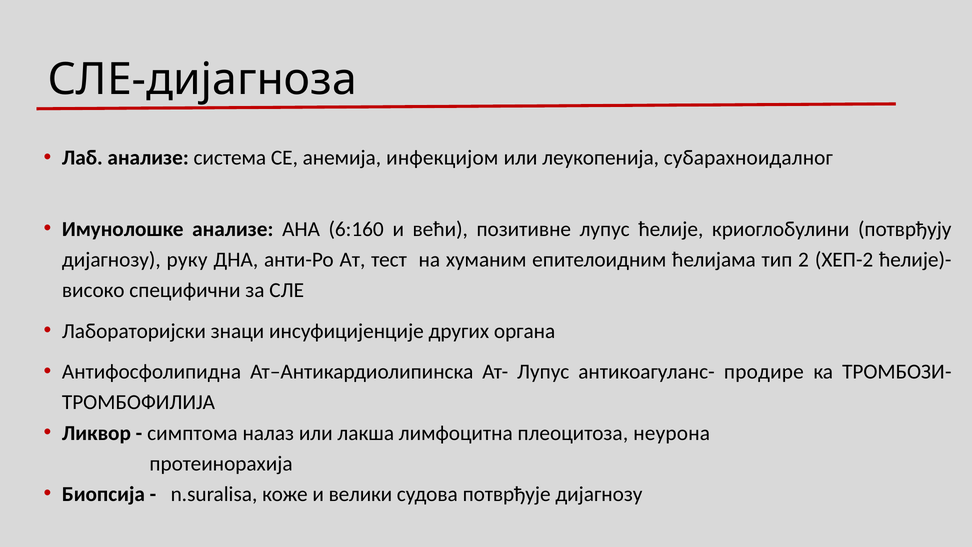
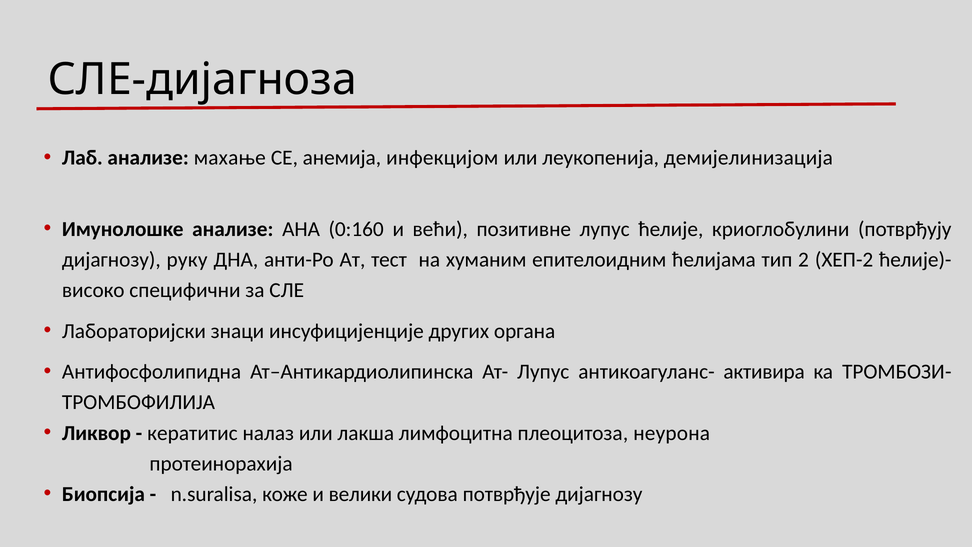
система: система -> махање
субарахноидалног: субарахноидалног -> демијелинизација
6:160: 6:160 -> 0:160
продире: продире -> активира
симптома: симптома -> кератитис
